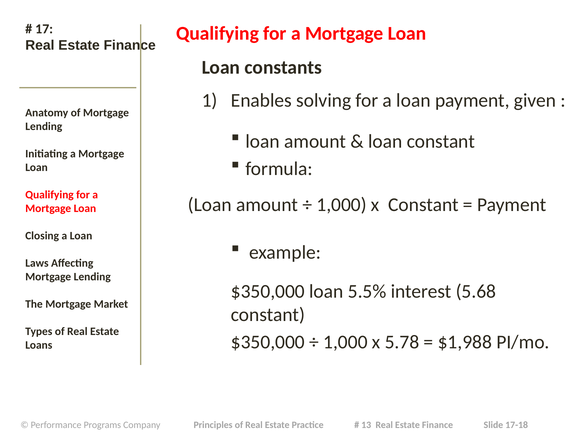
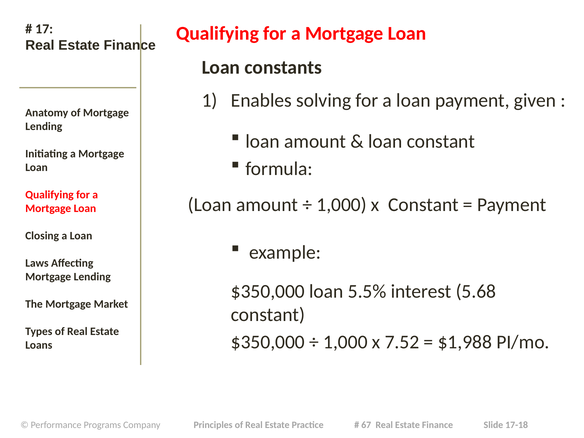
5.78: 5.78 -> 7.52
13: 13 -> 67
